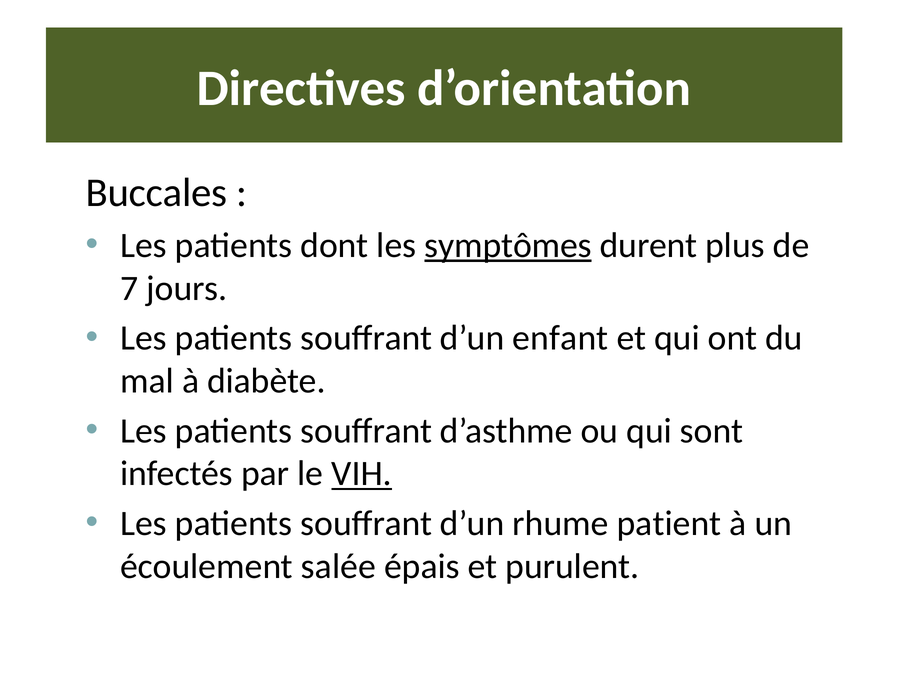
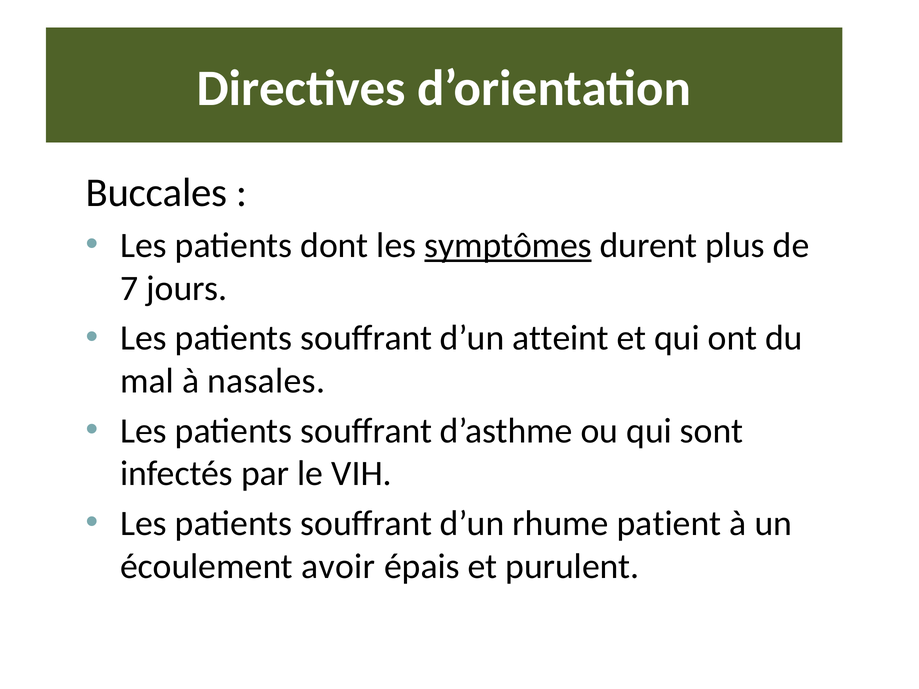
enfant: enfant -> atteint
diabète: diabète -> nasales
VIH underline: present -> none
salée: salée -> avoir
